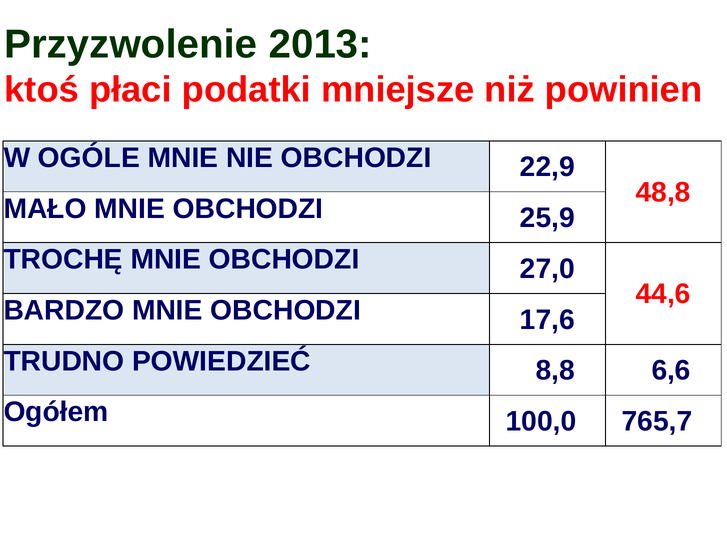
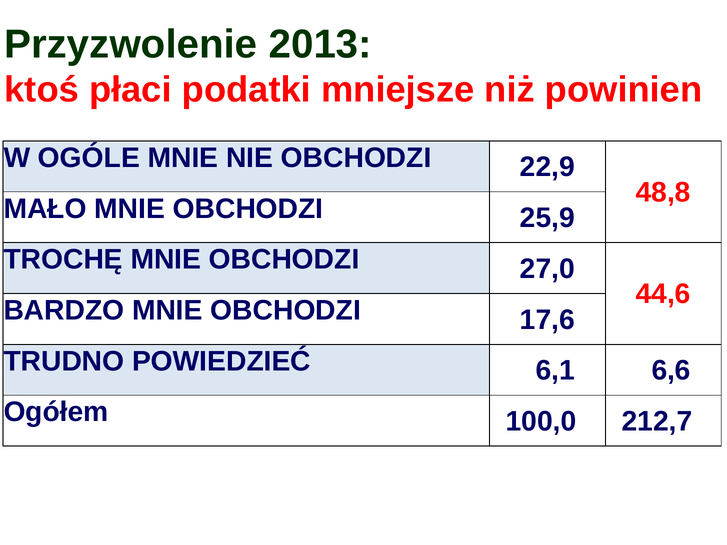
8,8: 8,8 -> 6,1
765,7: 765,7 -> 212,7
